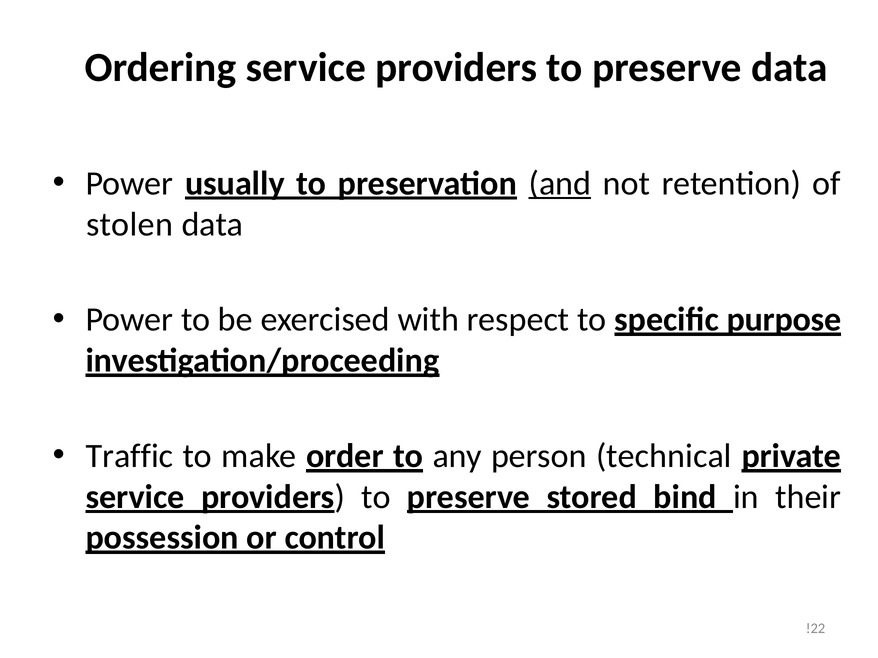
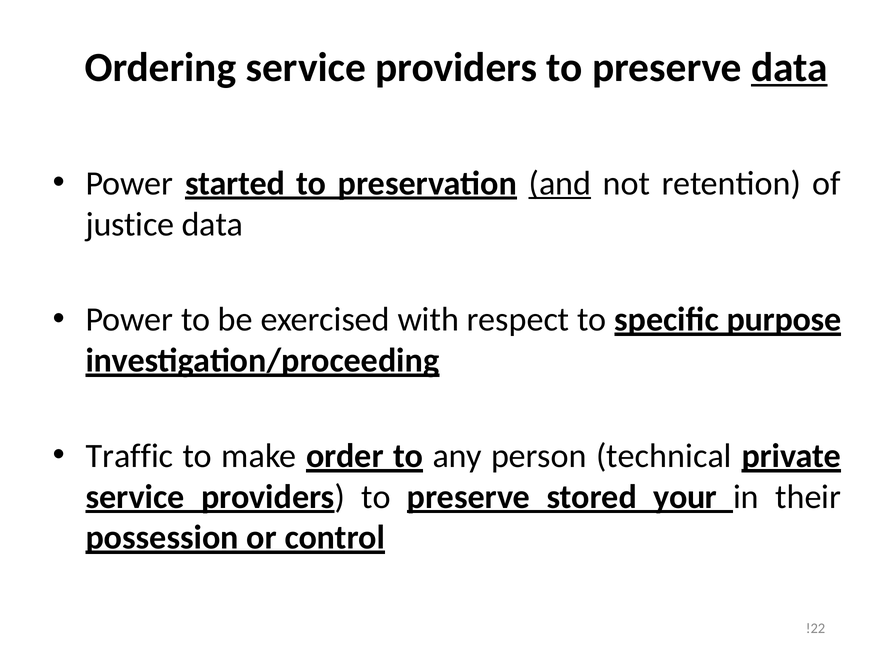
data at (789, 67) underline: none -> present
usually: usually -> started
stolen: stolen -> justice
bind: bind -> your
